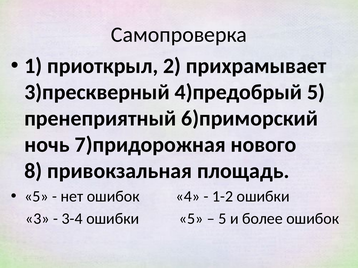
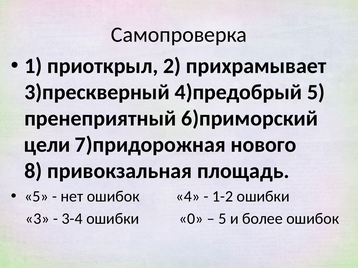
ночь: ночь -> цели
ошибки 5: 5 -> 0
